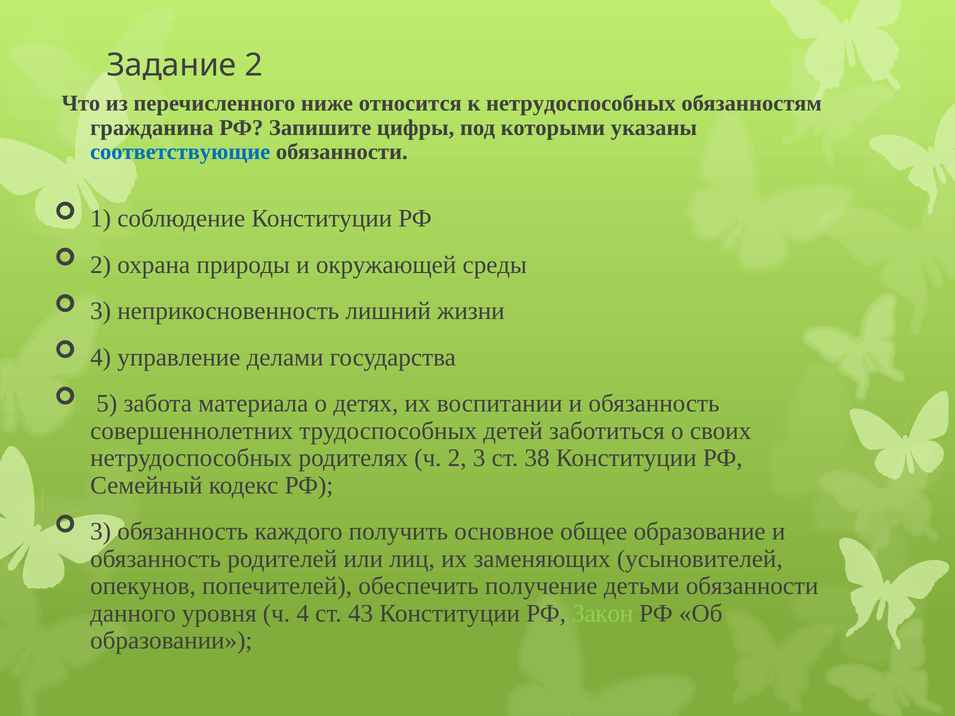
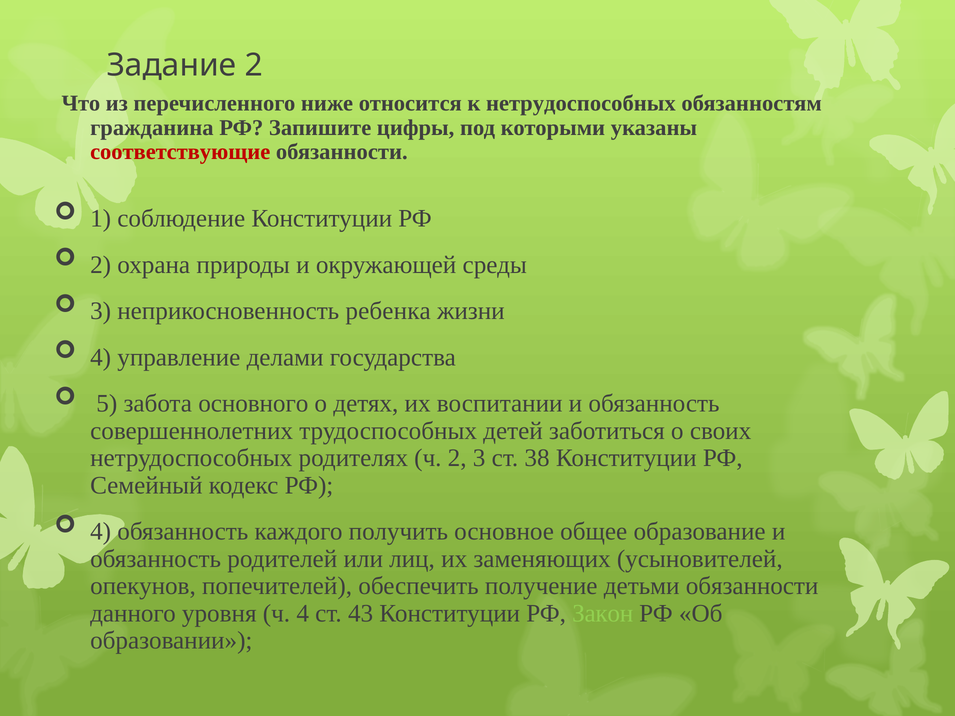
соответствующие colour: blue -> red
лишний: лишний -> ребенка
материала: материала -> основного
3 at (101, 532): 3 -> 4
